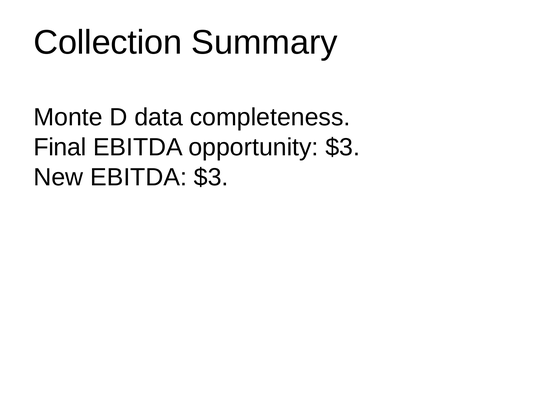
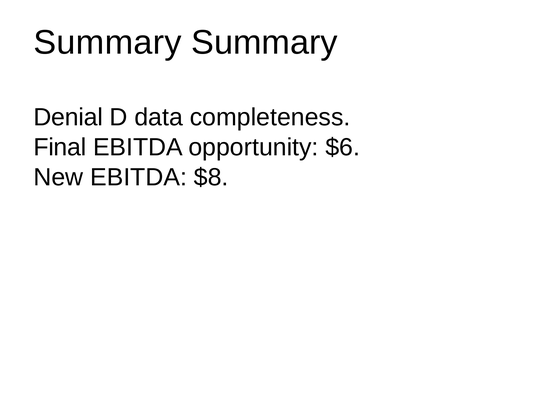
Collection at (108, 43): Collection -> Summary
Monte: Monte -> Denial
opportunity $3: $3 -> $6
EBITDA $3: $3 -> $8
